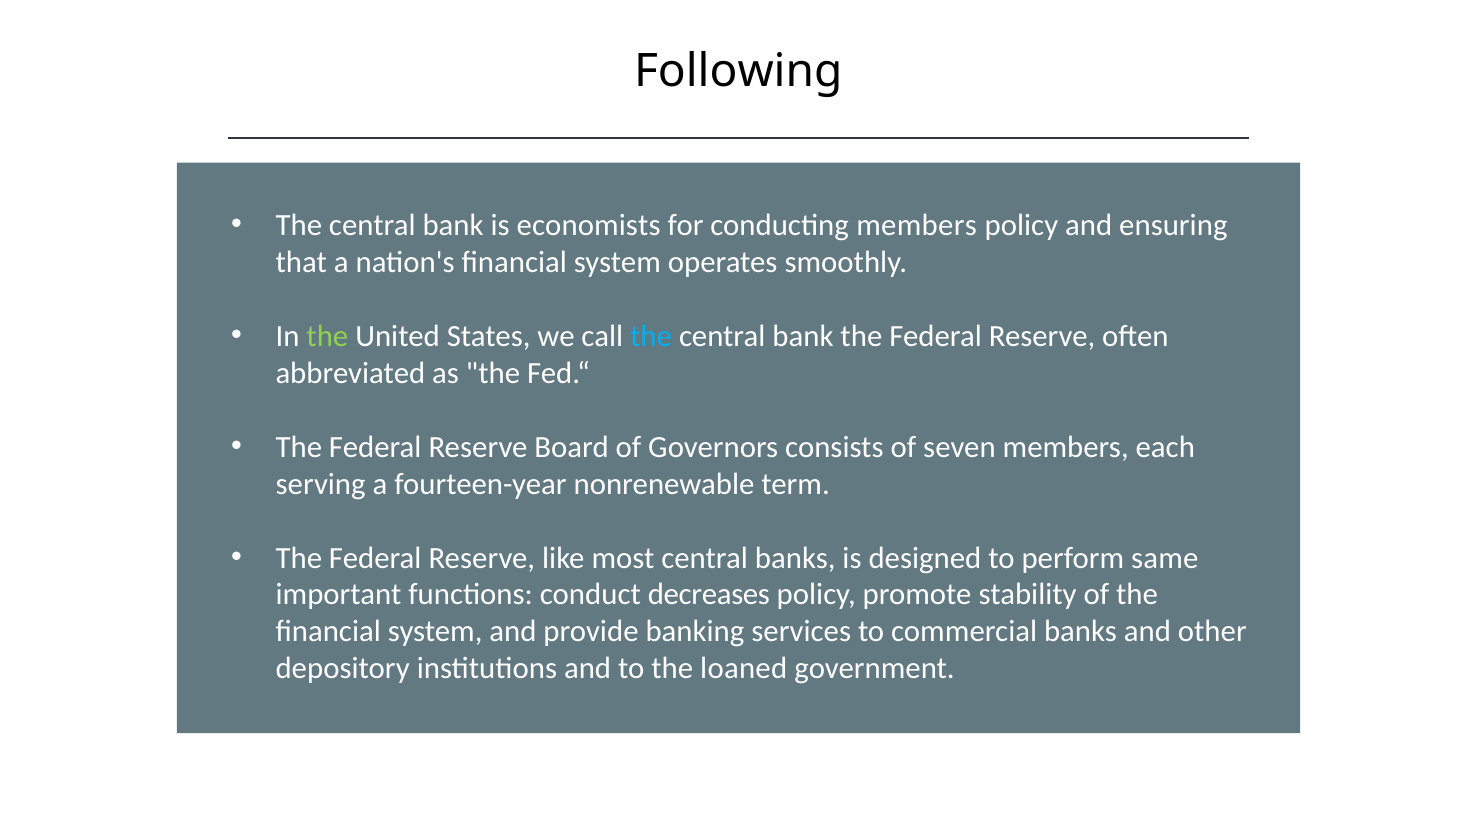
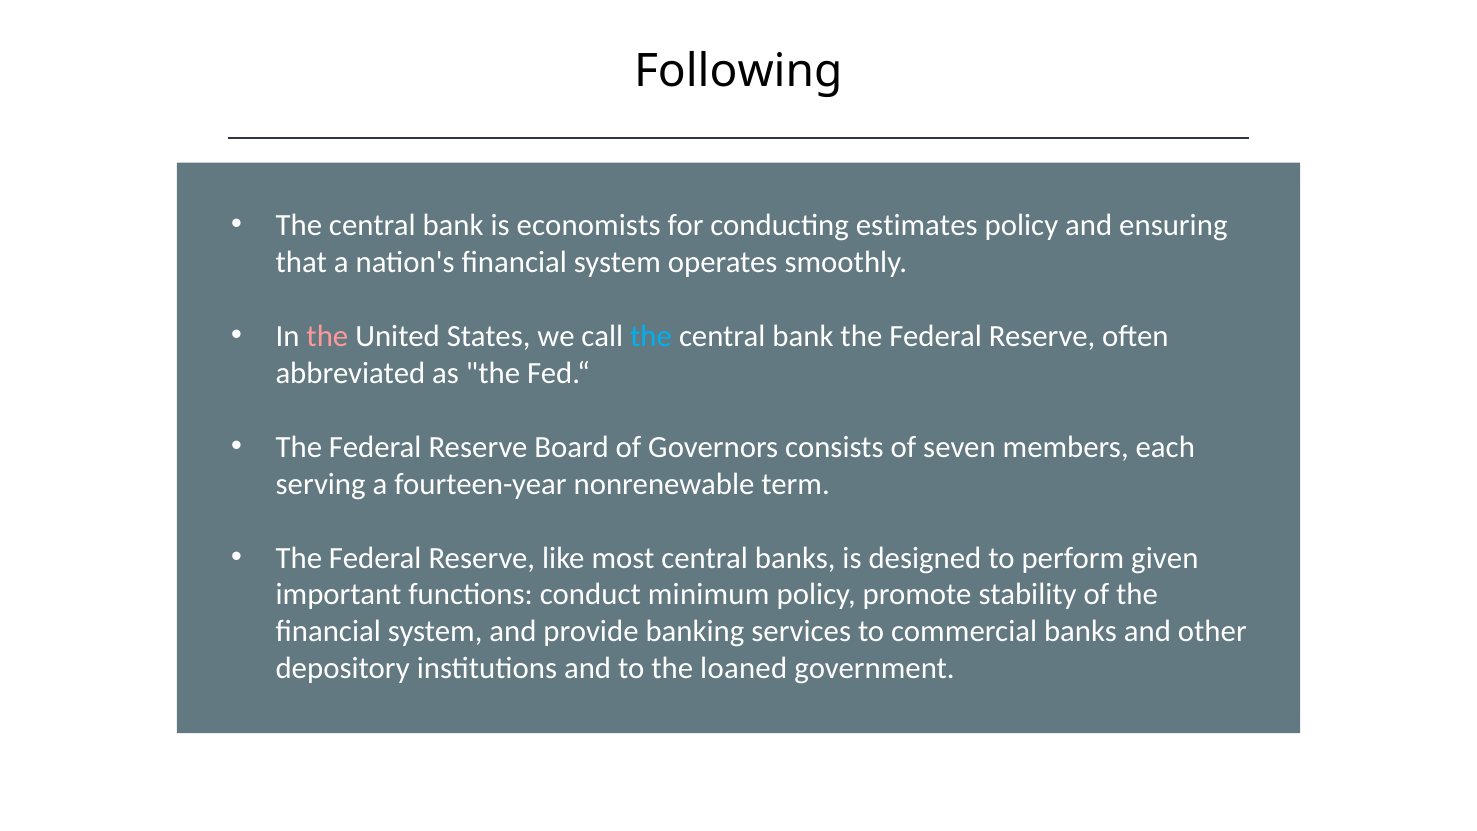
conducting members: members -> estimates
the at (327, 336) colour: light green -> pink
same: same -> given
decreases: decreases -> minimum
